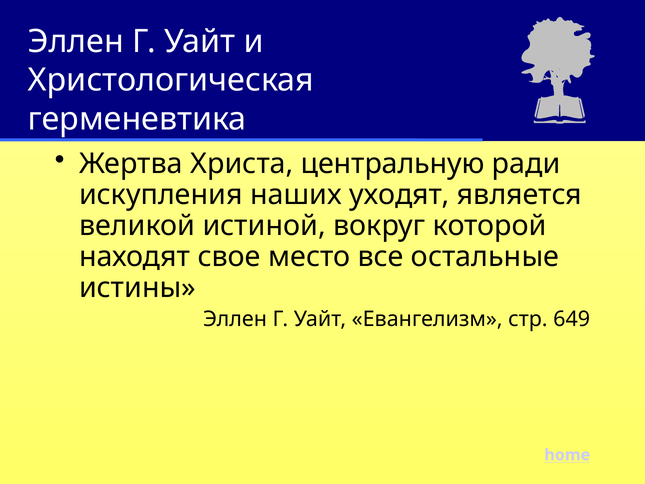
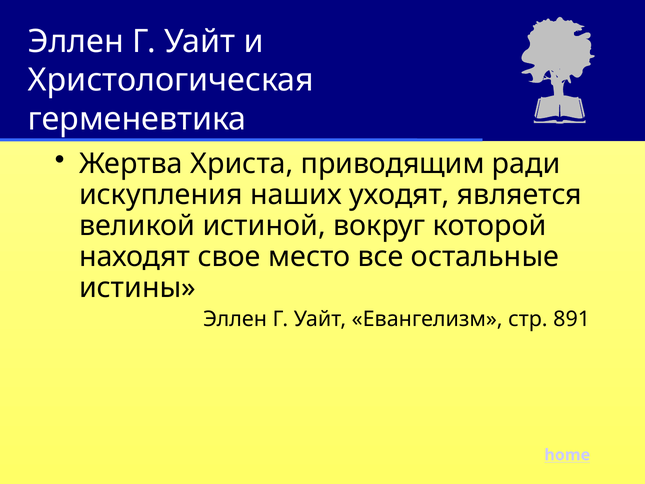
центральную: центральную -> приводящим
649: 649 -> 891
